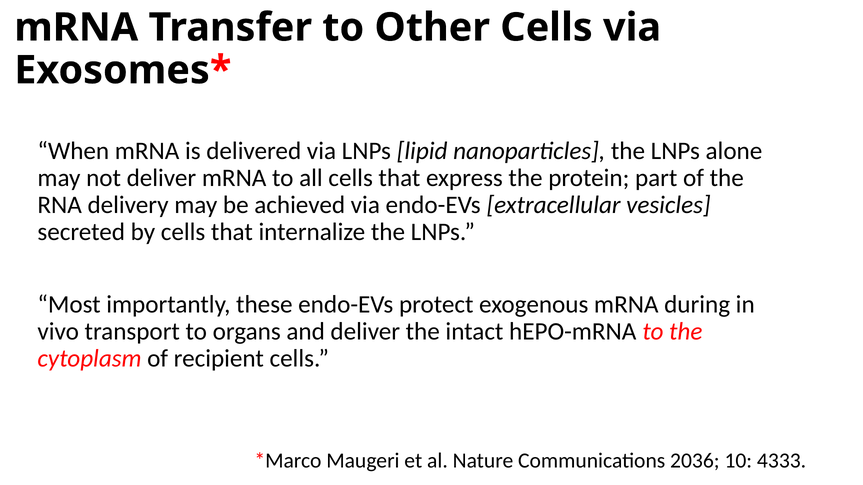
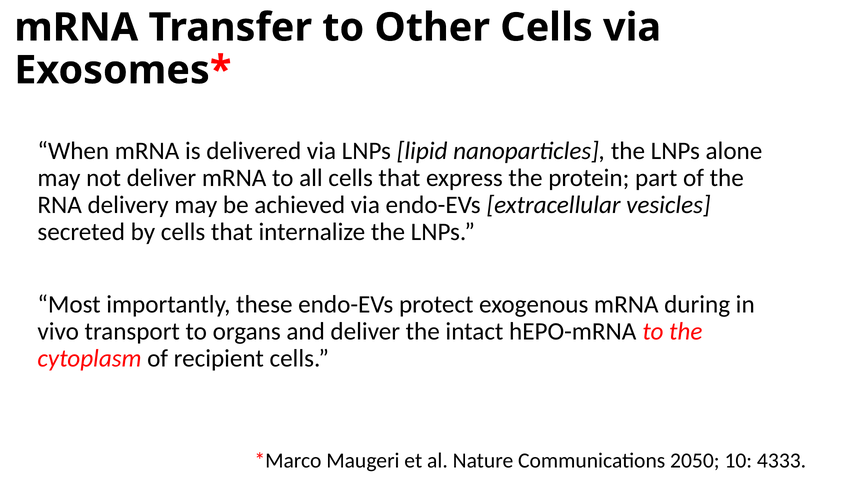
2036: 2036 -> 2050
